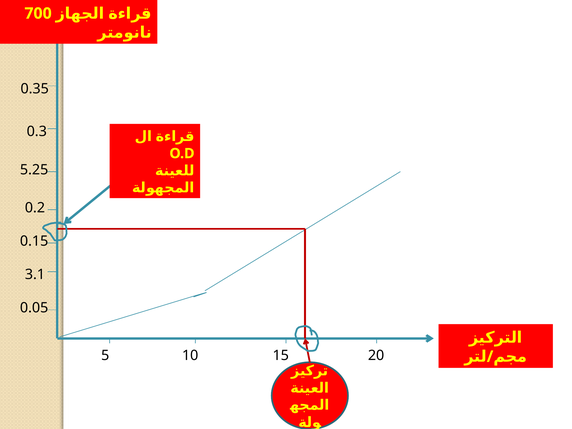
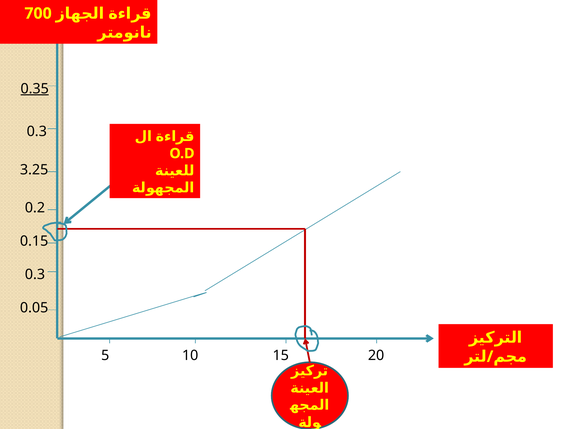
0.35 underline: none -> present
5.25: 5.25 -> 3.25
3.1 at (35, 275): 3.1 -> 0.3
